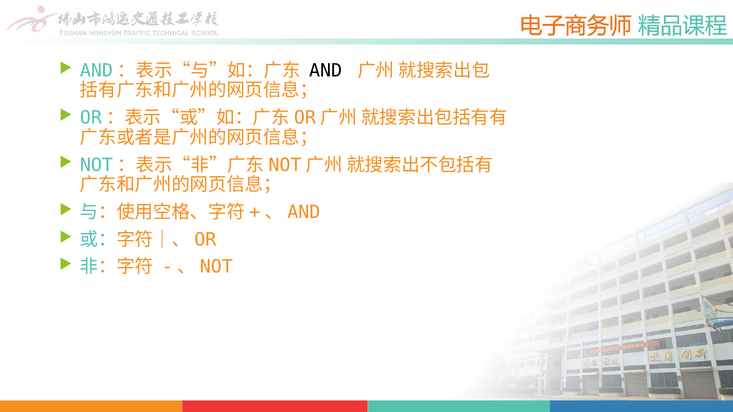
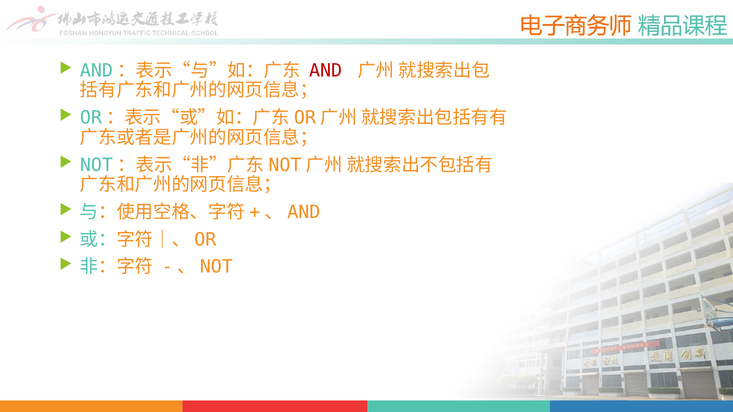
AND colour: black -> red
